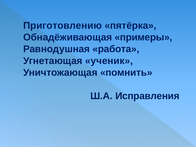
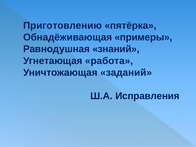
работа: работа -> знаний
ученик: ученик -> работа
помнить: помнить -> заданий
